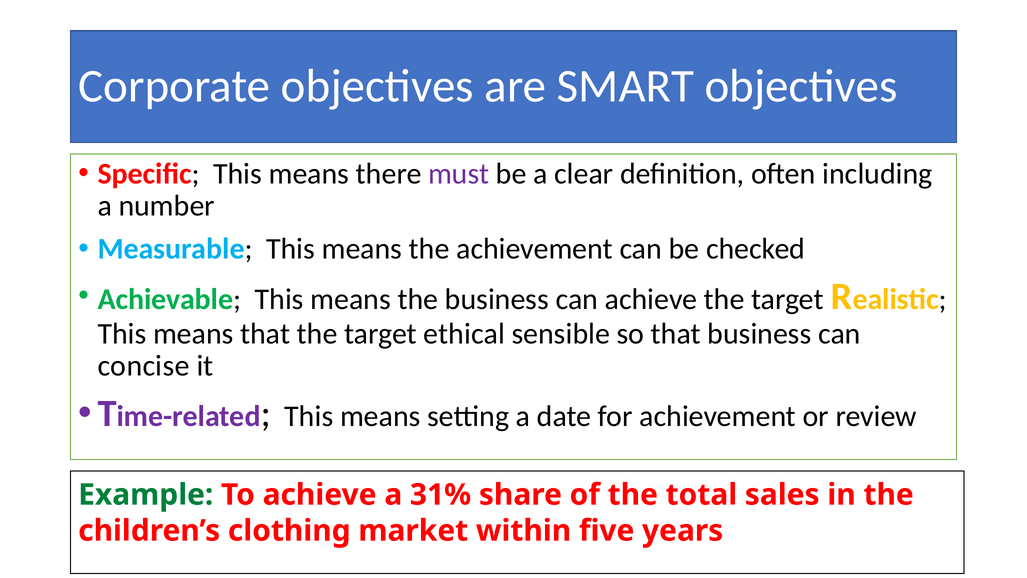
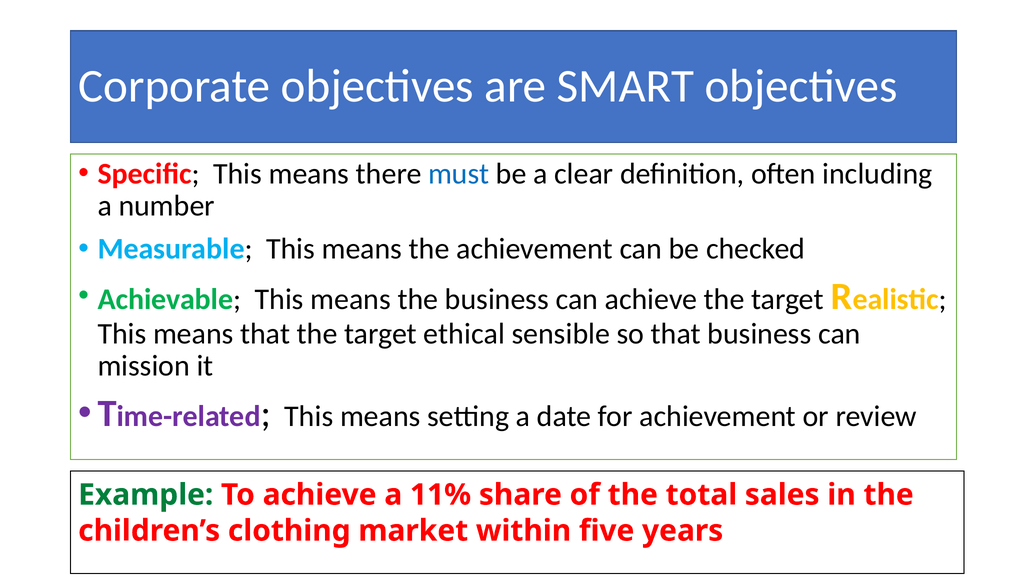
must colour: purple -> blue
concise: concise -> mission
31%: 31% -> 11%
